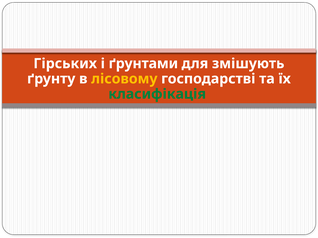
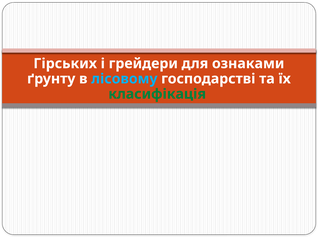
ґрунтами: ґрунтами -> грейдери
змішують: змішують -> ознаками
лісовому colour: yellow -> light blue
